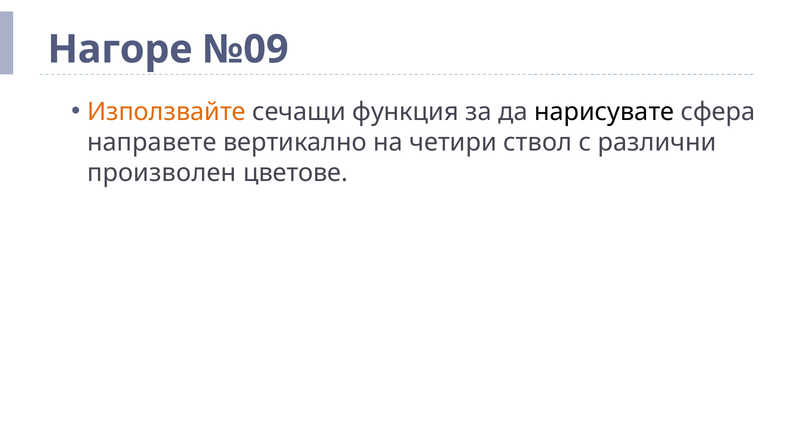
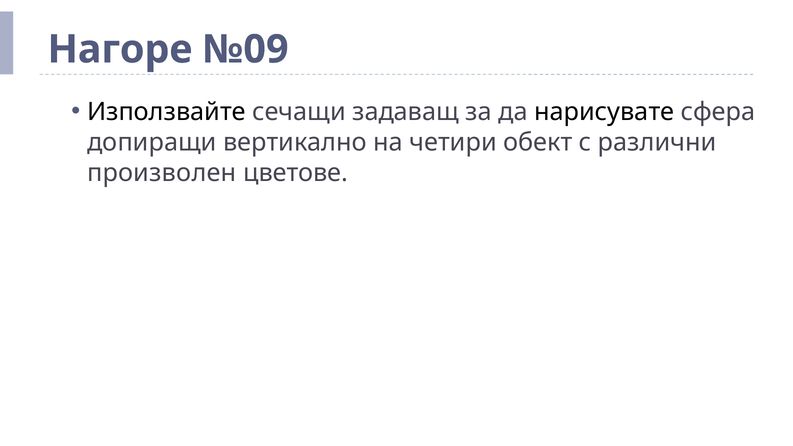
Използвайте colour: orange -> black
функция: функция -> задаващ
направете: направете -> допиращи
ствол: ствол -> обект
